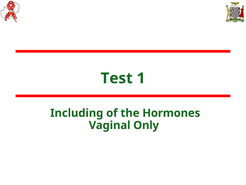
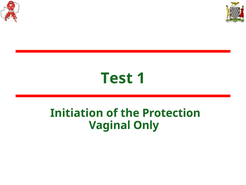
Including: Including -> Initiation
Hormones: Hormones -> Protection
